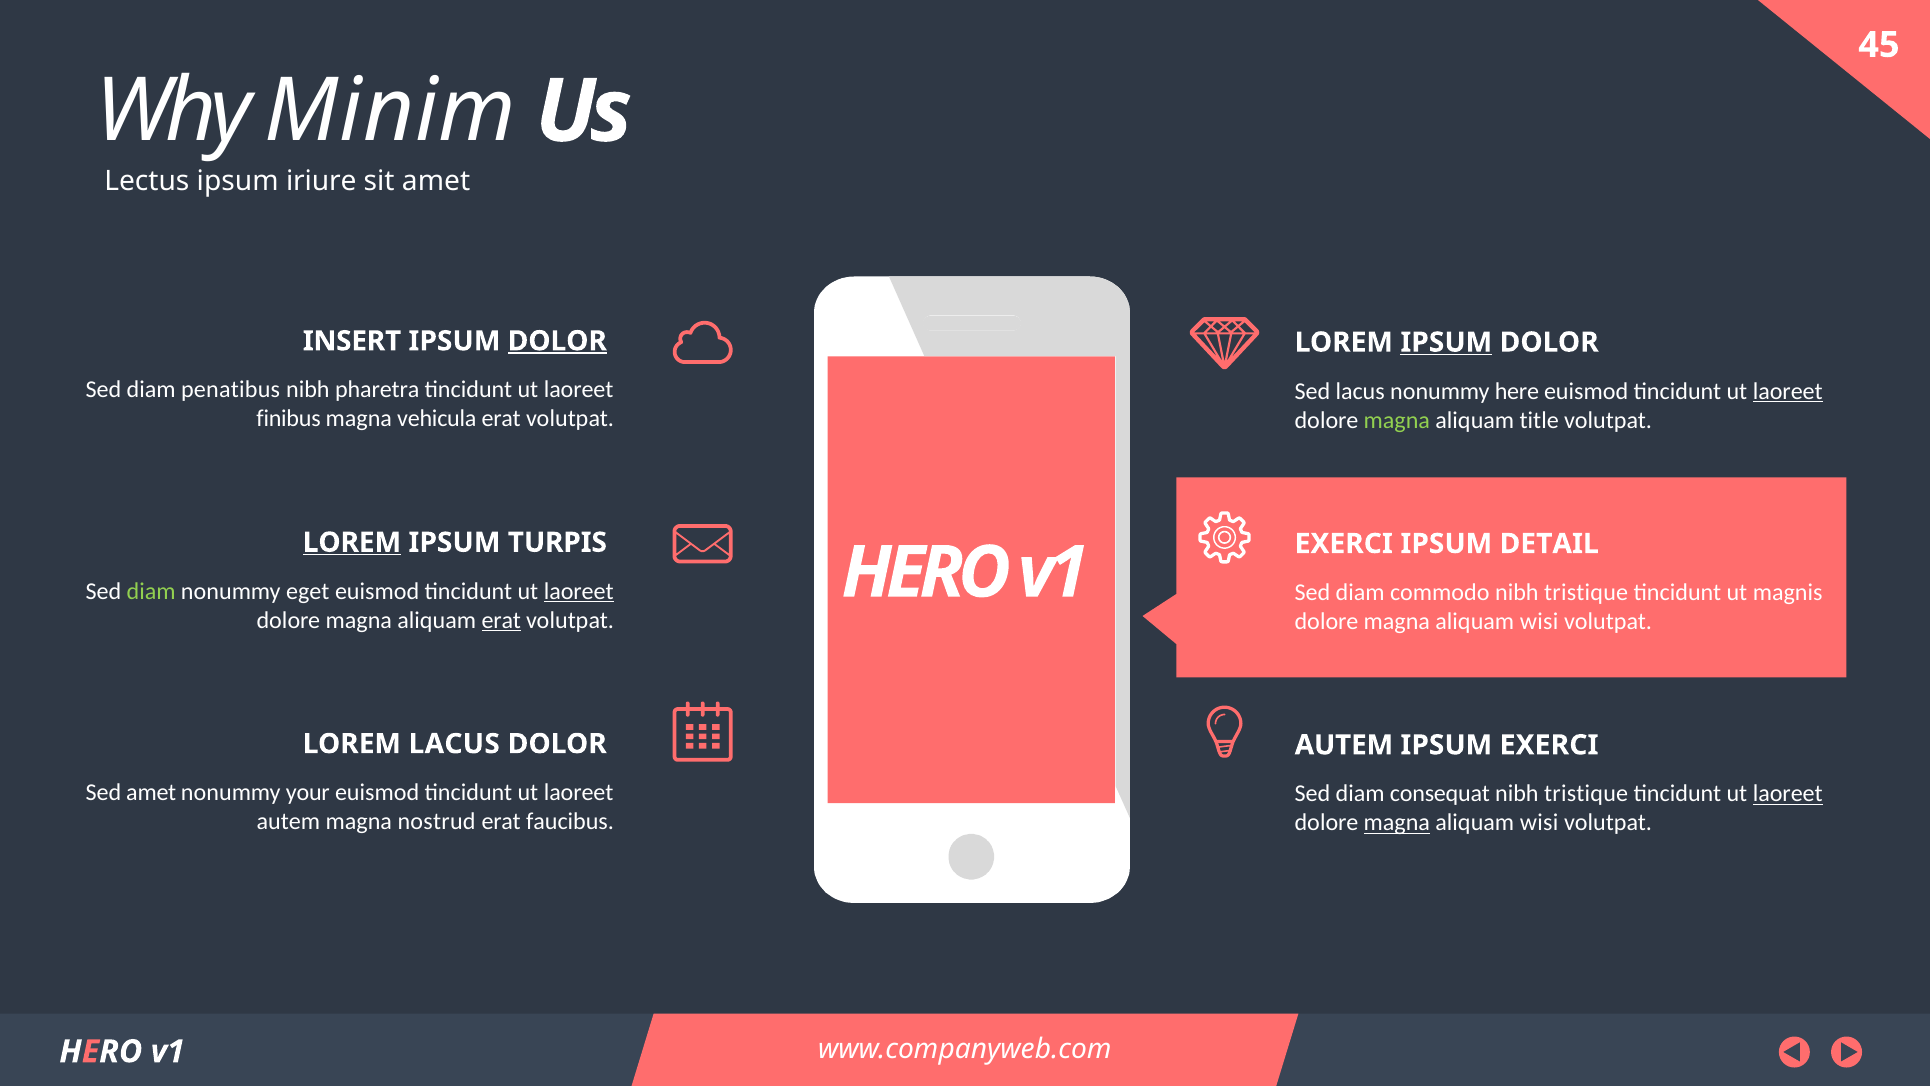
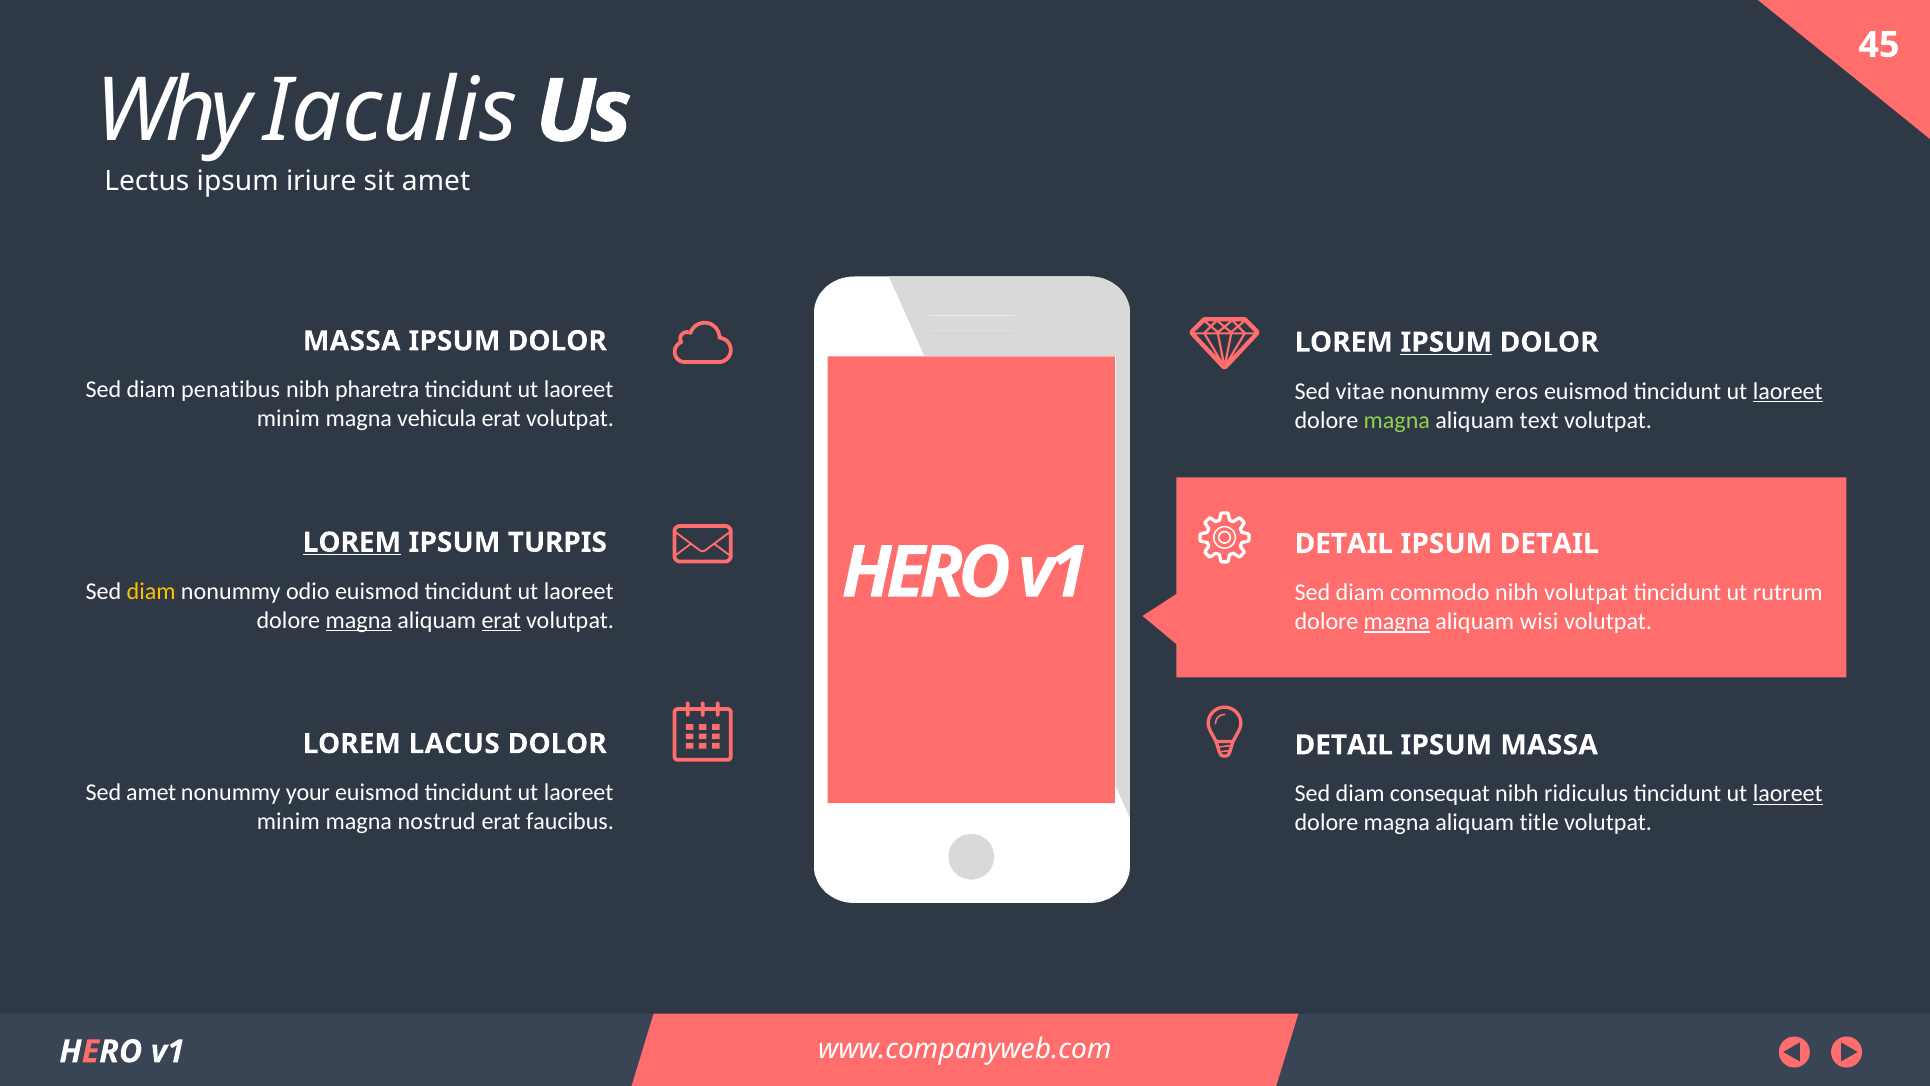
Minim: Minim -> Iaculis
INSERT at (352, 341): INSERT -> MASSA
DOLOR at (557, 341) underline: present -> none
Sed lacus: lacus -> vitae
here: here -> eros
finibus at (289, 419): finibus -> minim
title: title -> text
EXERCI at (1344, 544): EXERCI -> DETAIL
diam at (151, 591) colour: light green -> yellow
eget: eget -> odio
laoreet at (579, 591) underline: present -> none
tristique at (1586, 592): tristique -> volutpat
magnis: magnis -> rutrum
magna at (359, 620) underline: none -> present
magna at (1397, 621) underline: none -> present
AUTEM at (1344, 745): AUTEM -> DETAIL
IPSUM EXERCI: EXERCI -> MASSA
tristique at (1586, 794): tristique -> ridiculus
autem at (288, 821): autem -> minim
magna at (1397, 823) underline: present -> none
wisi at (1539, 823): wisi -> title
